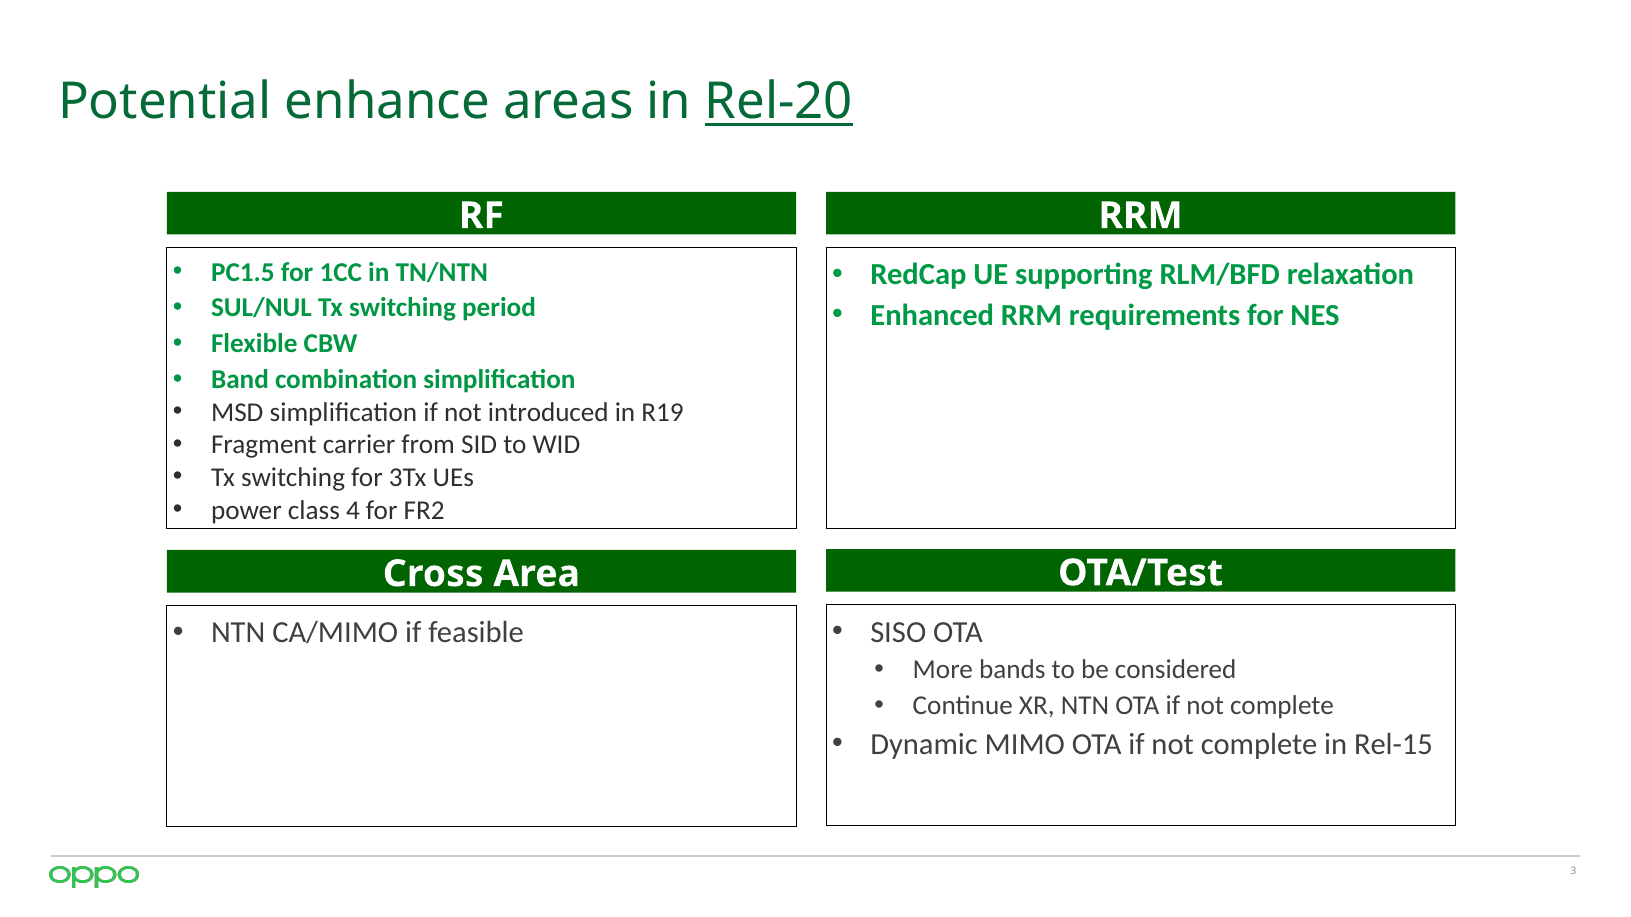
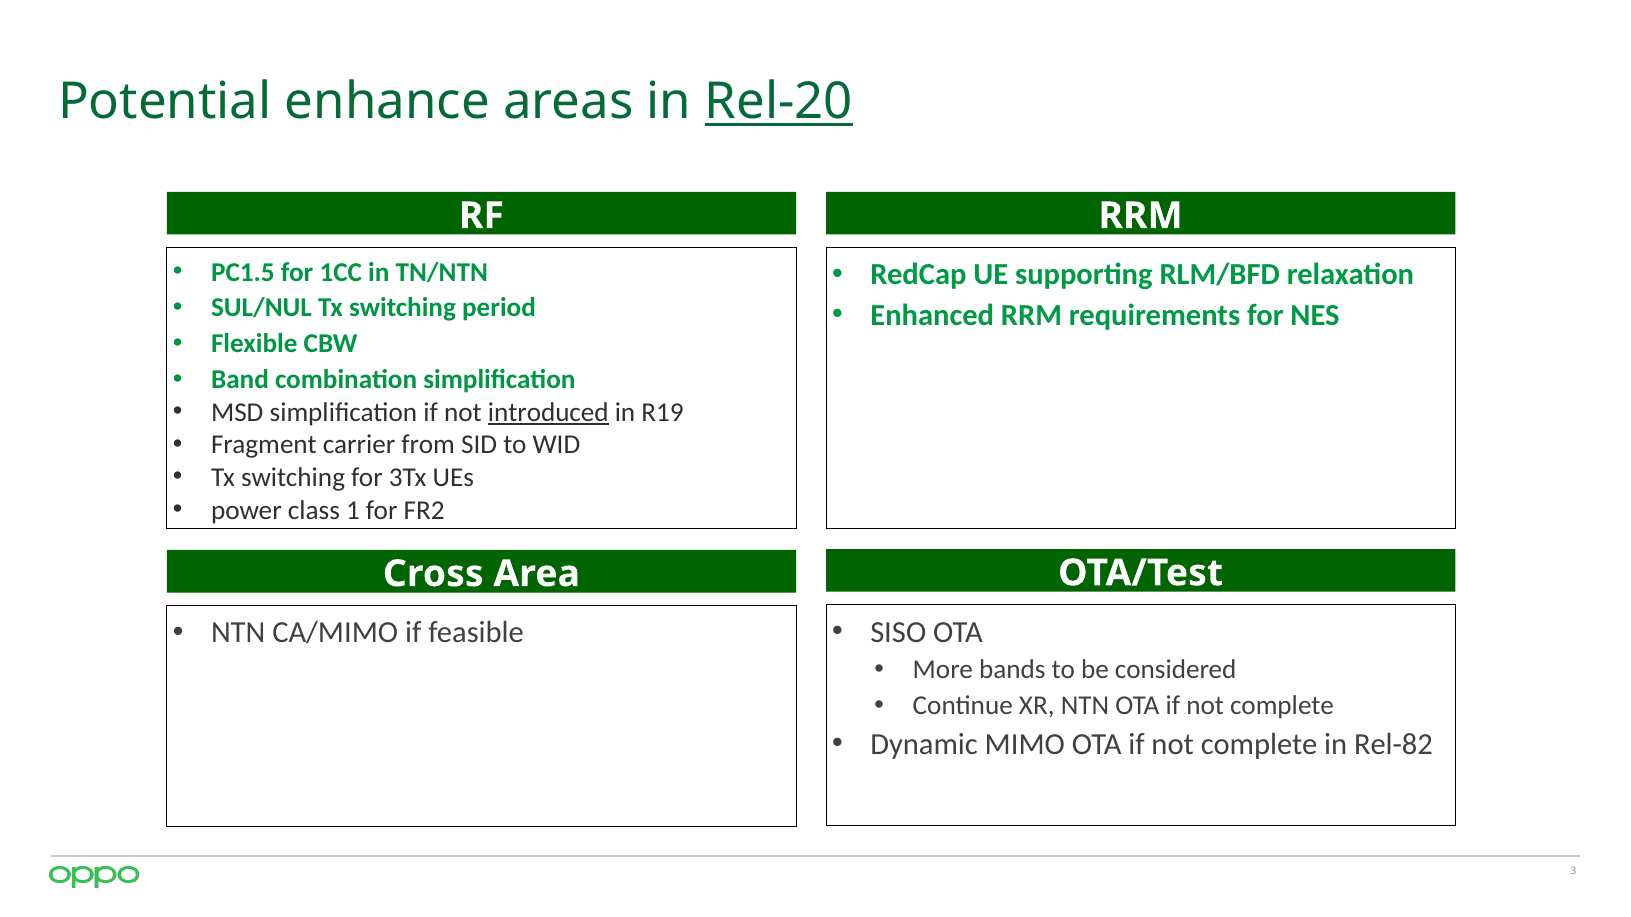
introduced underline: none -> present
4: 4 -> 1
Rel-15: Rel-15 -> Rel-82
